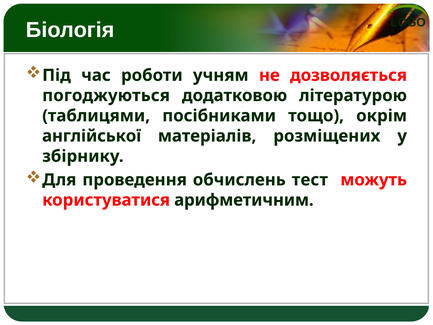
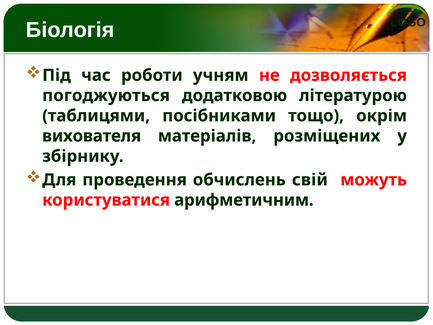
англійської: англійської -> вихователя
тест: тест -> свій
